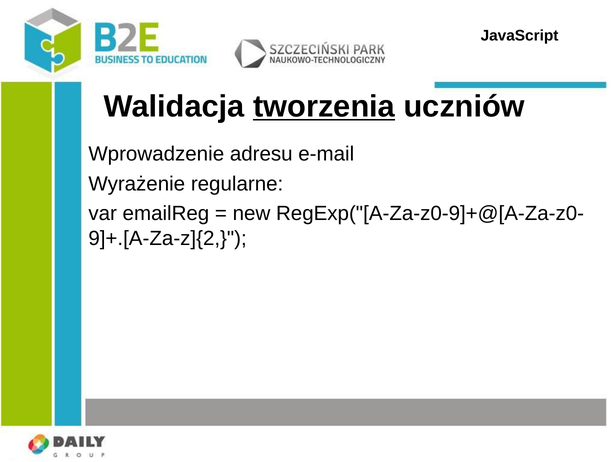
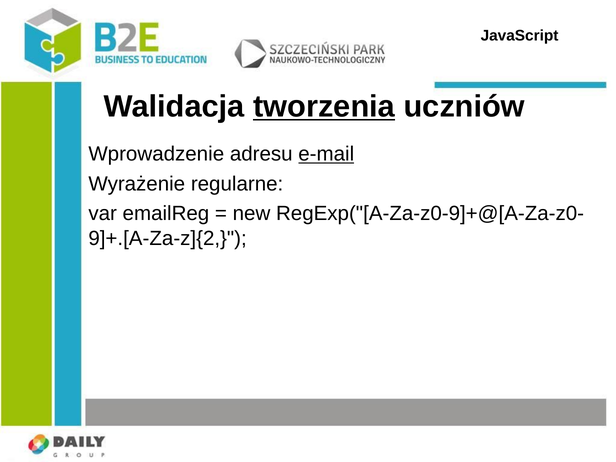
e-mail underline: none -> present
